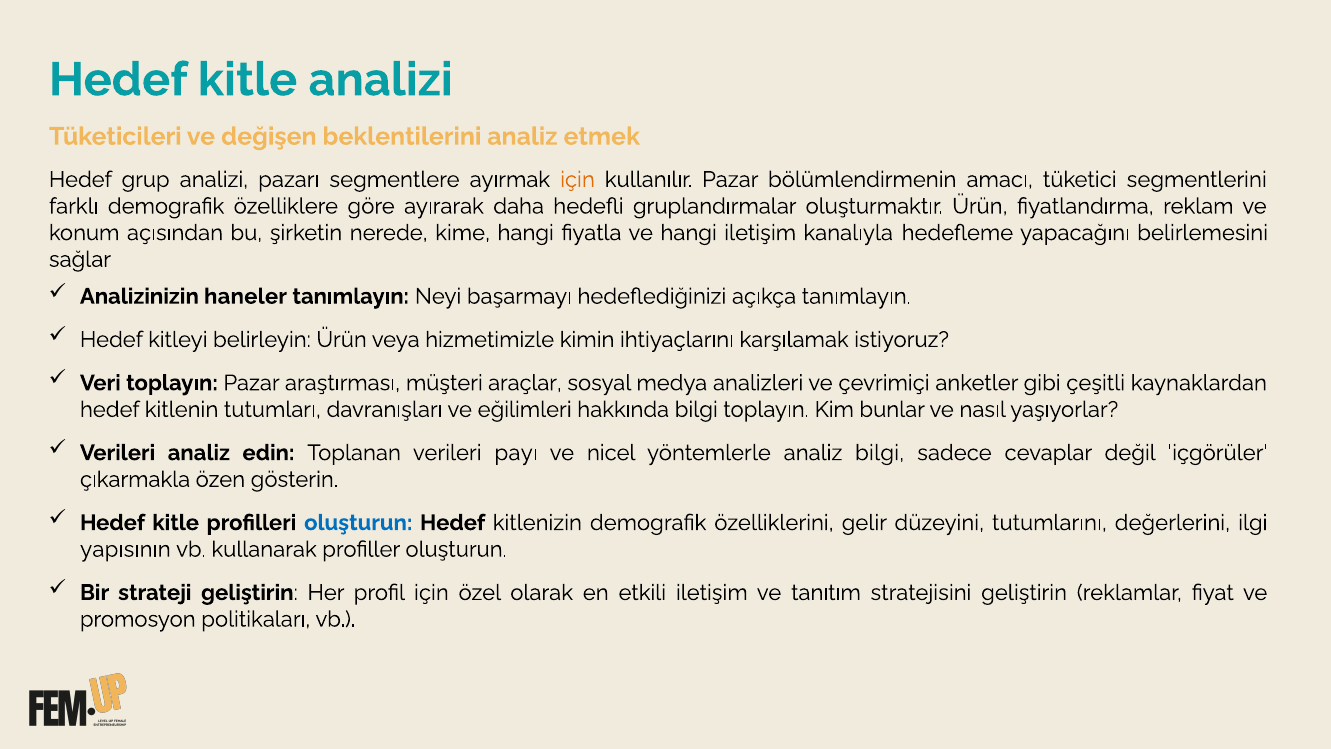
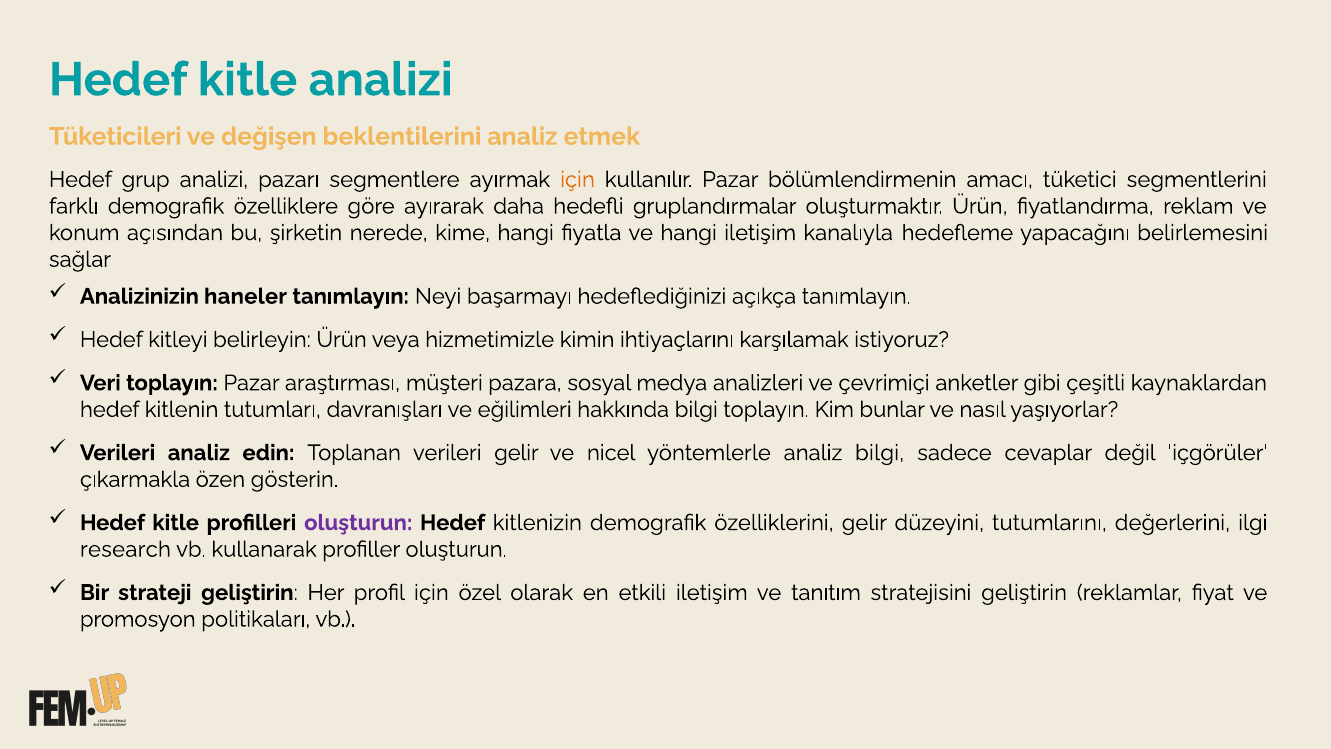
araçlar: araçlar -> pazara
verileri payı: payı -> gelir
oluşturun at (358, 523) colour: blue -> purple
yapısının: yapısının -> research
